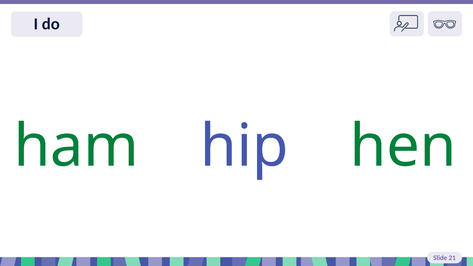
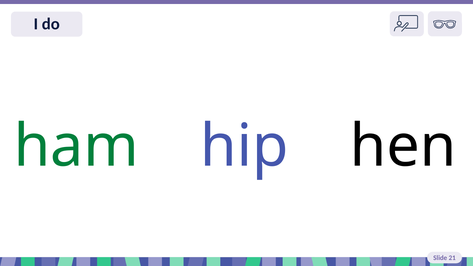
hen colour: green -> black
